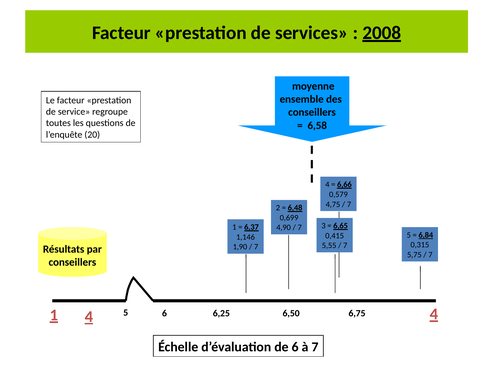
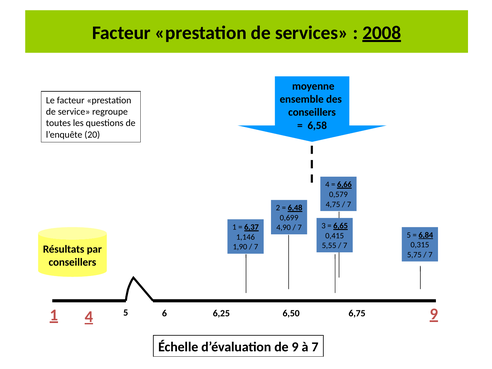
4 4: 4 -> 9
de 6: 6 -> 9
